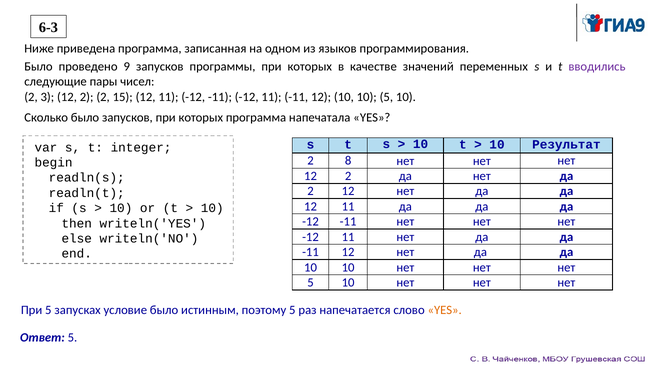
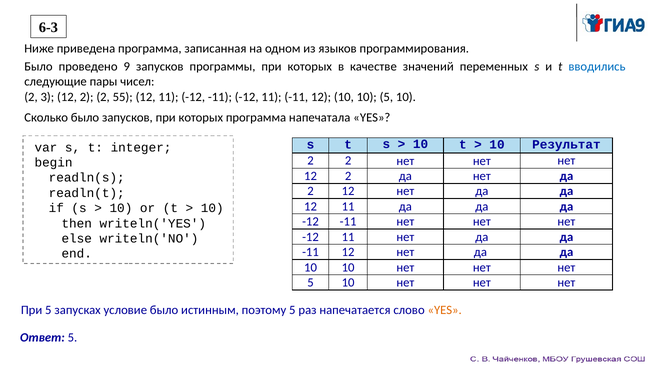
вводились colour: purple -> blue
15: 15 -> 55
8 at (348, 161): 8 -> 2
